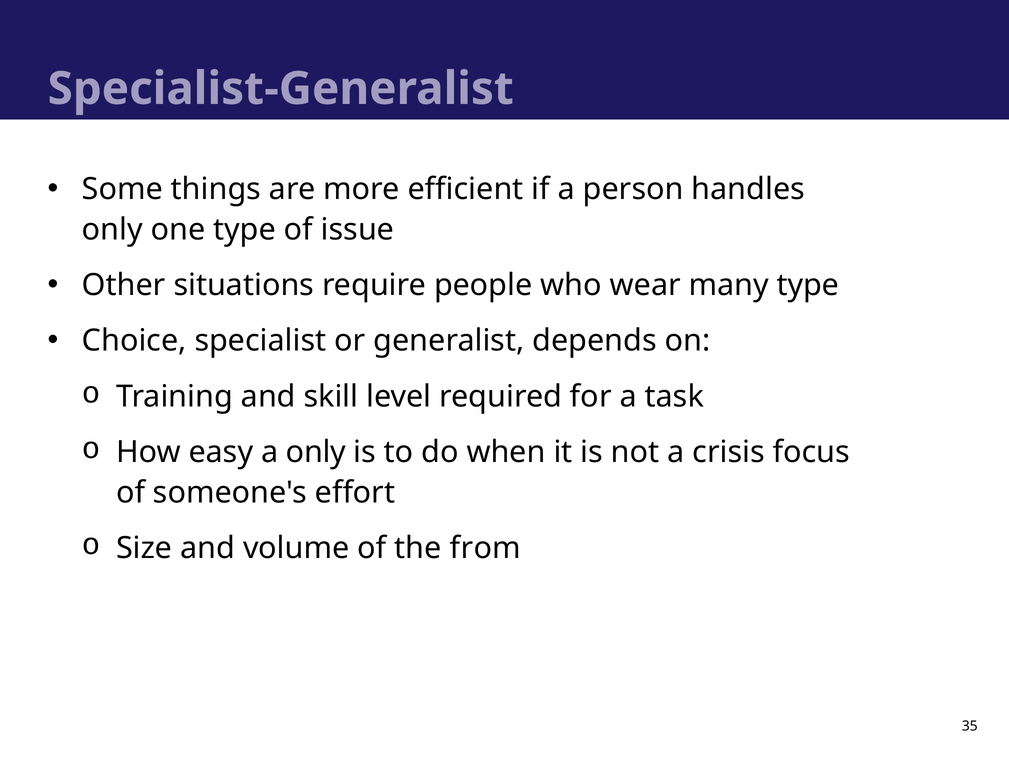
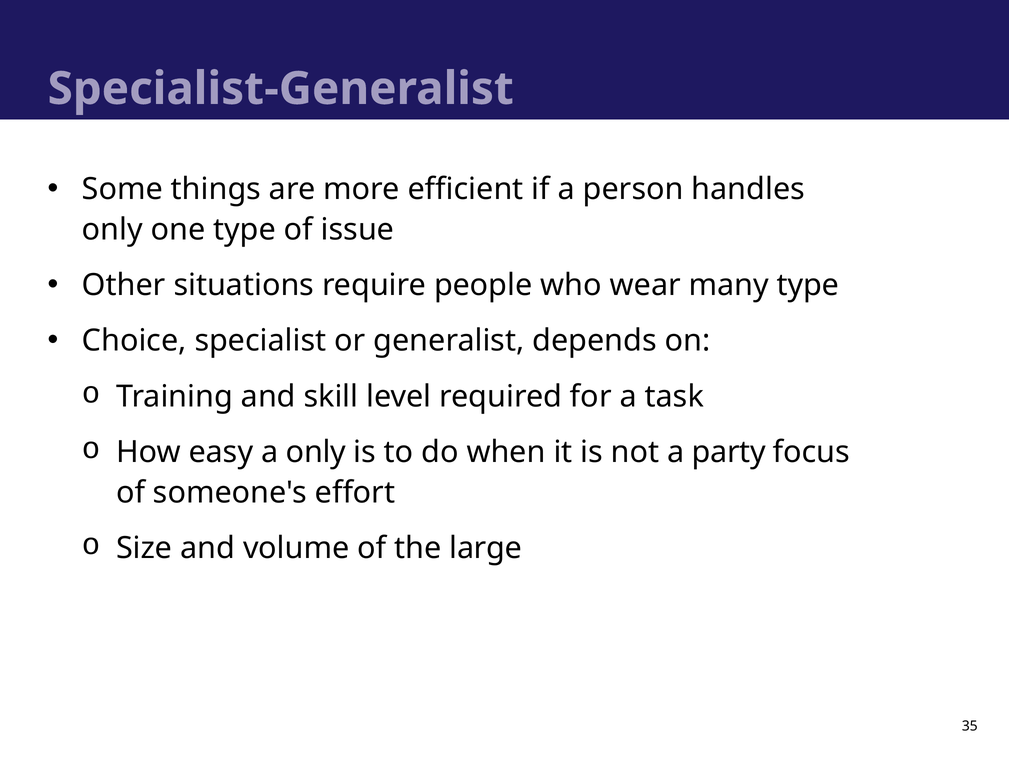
crisis: crisis -> party
from: from -> large
